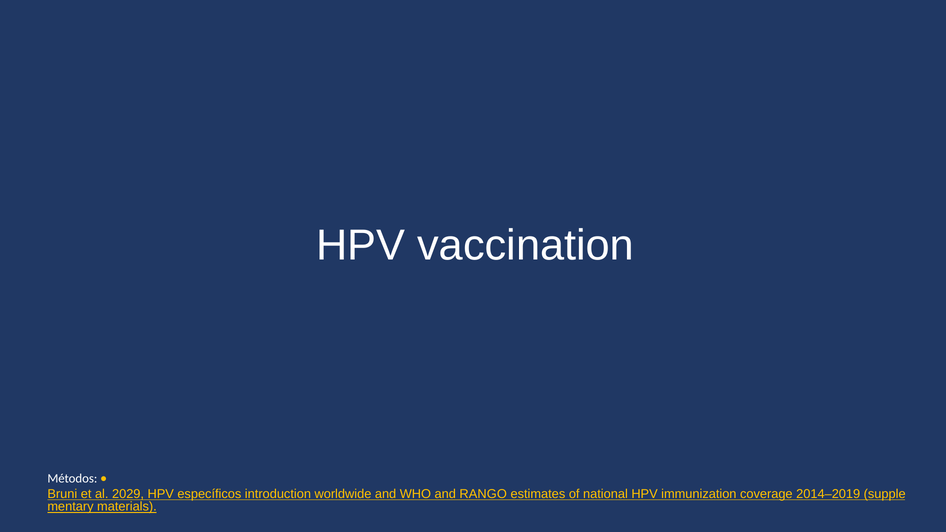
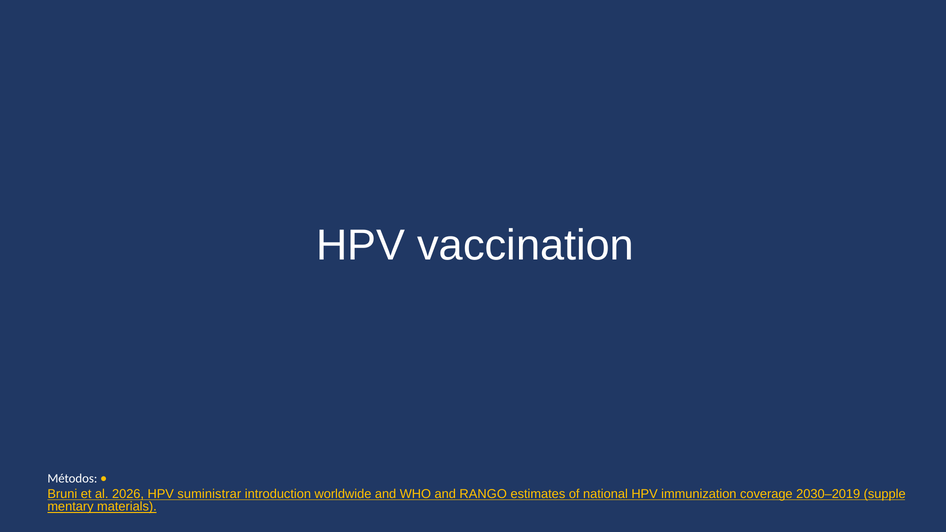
2029: 2029 -> 2026
específicos: específicos -> suministrar
2014–2019: 2014–2019 -> 2030–2019
